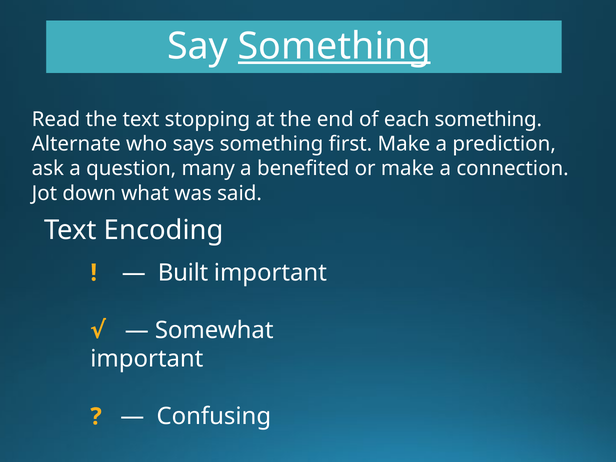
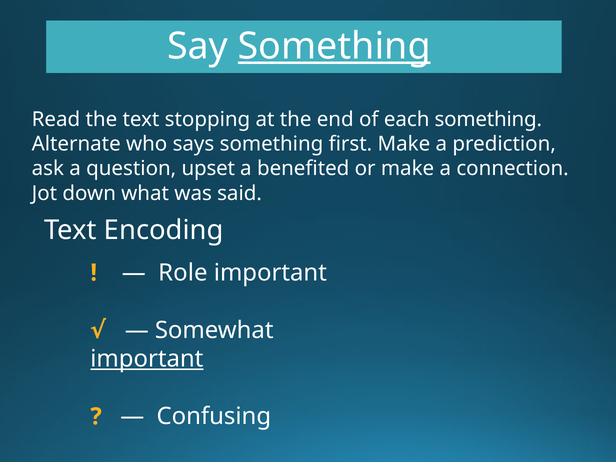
many: many -> upset
Built: Built -> Role
important at (147, 359) underline: none -> present
